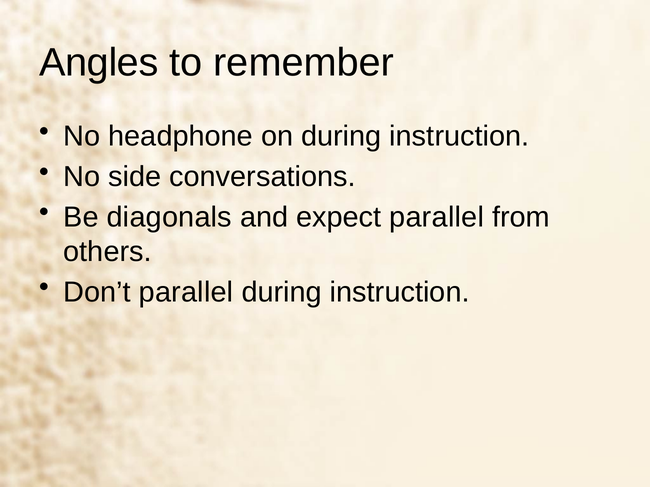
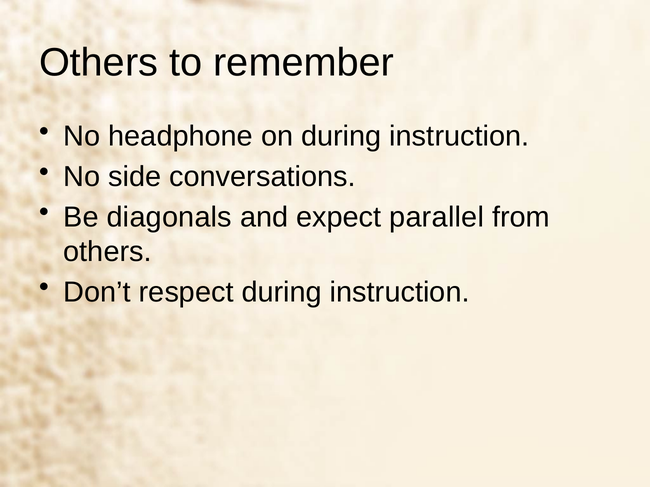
Angles at (99, 63): Angles -> Others
Don’t parallel: parallel -> respect
